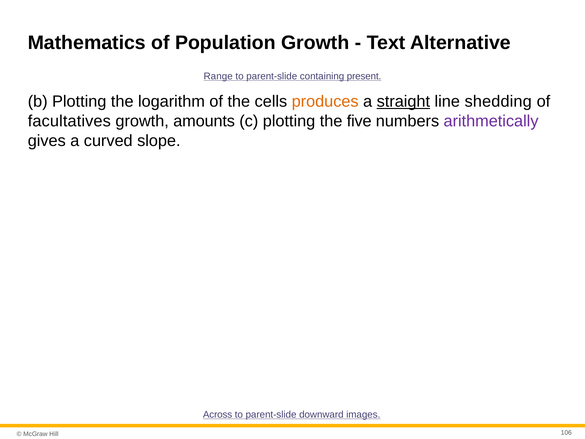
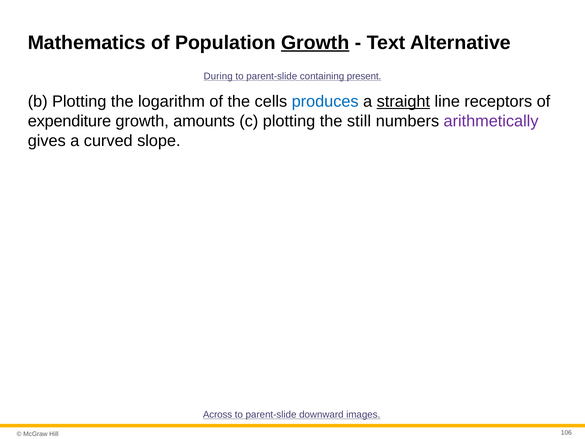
Growth at (315, 43) underline: none -> present
Range: Range -> During
produces colour: orange -> blue
shedding: shedding -> receptors
facultatives: facultatives -> expenditure
five: five -> still
